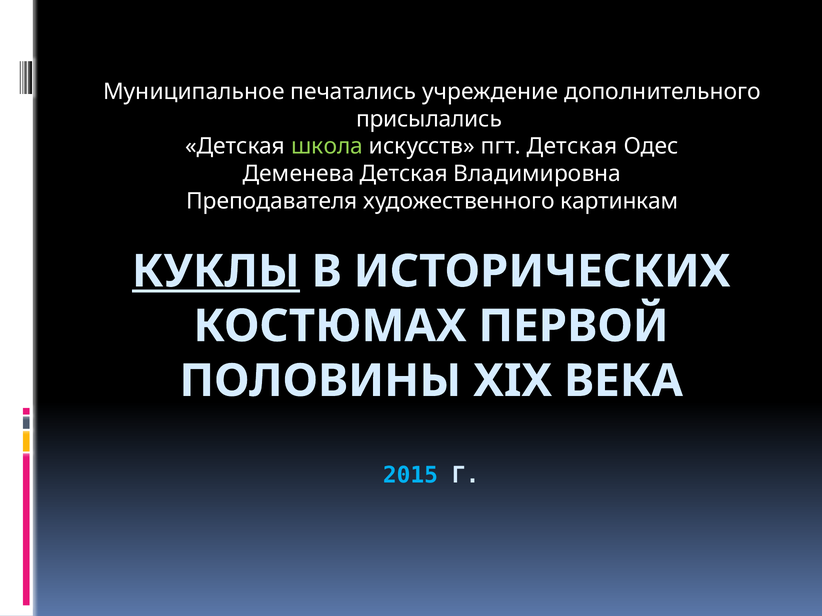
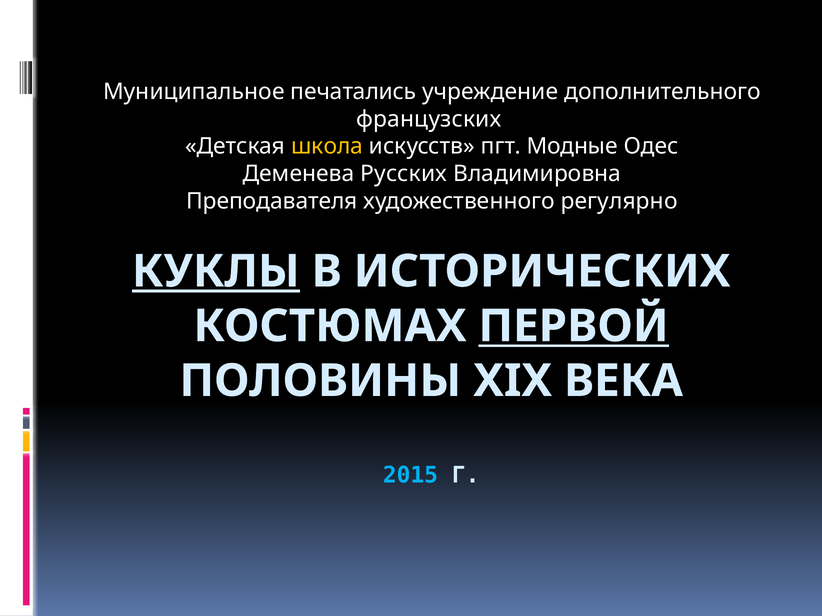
присылались: присылались -> французских
школа colour: light green -> yellow
пгт Детская: Детская -> Модные
Деменева Детская: Детская -> Русских
картинкам: картинкам -> регулярно
ПЕРВОЙ underline: none -> present
